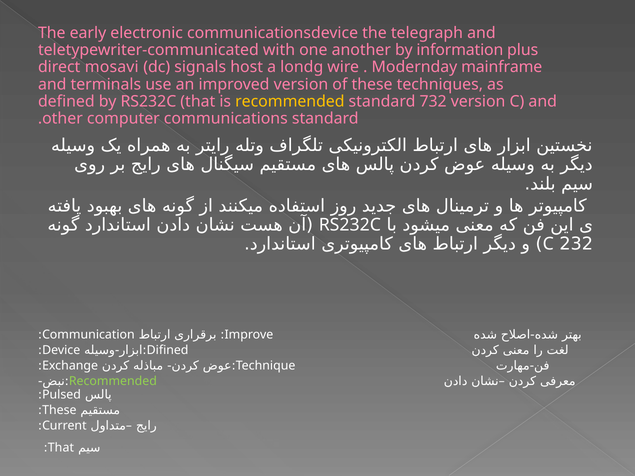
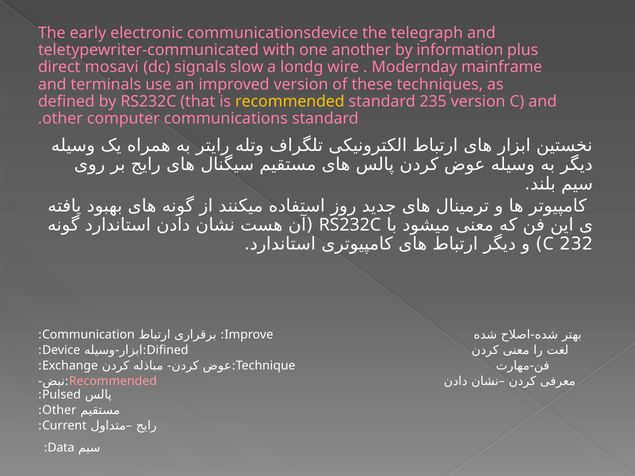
host: host -> slow
732: 732 -> 235
Recommended at (113, 382) colour: light green -> pink
These at (59, 410): These -> Other
That at (61, 448): That -> Data
